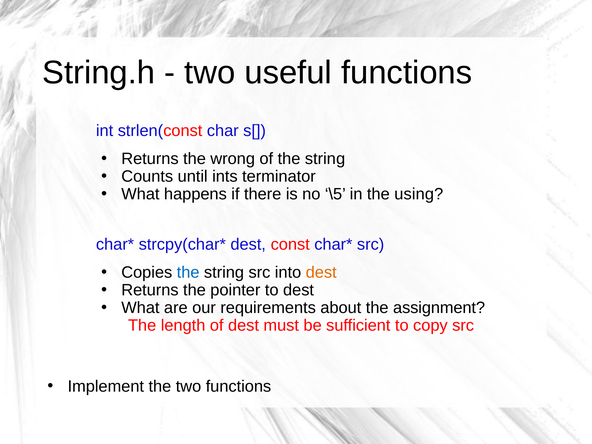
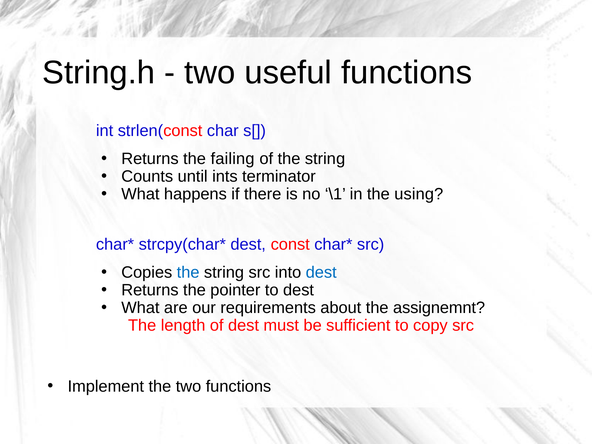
wrong: wrong -> failing
\5: \5 -> \1
dest at (321, 272) colour: orange -> blue
assignment: assignment -> assignemnt
